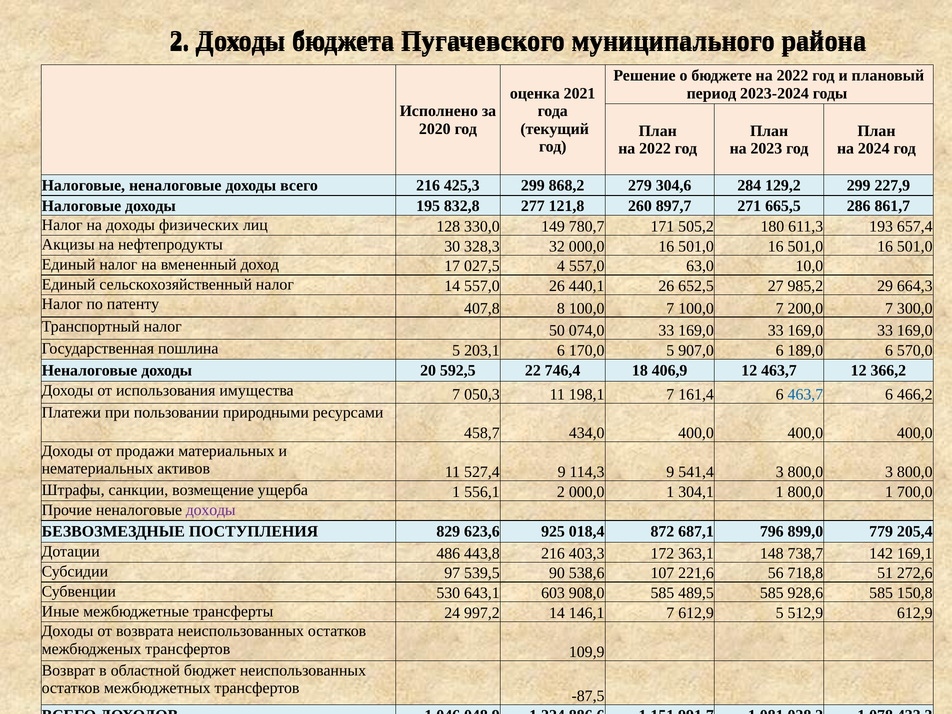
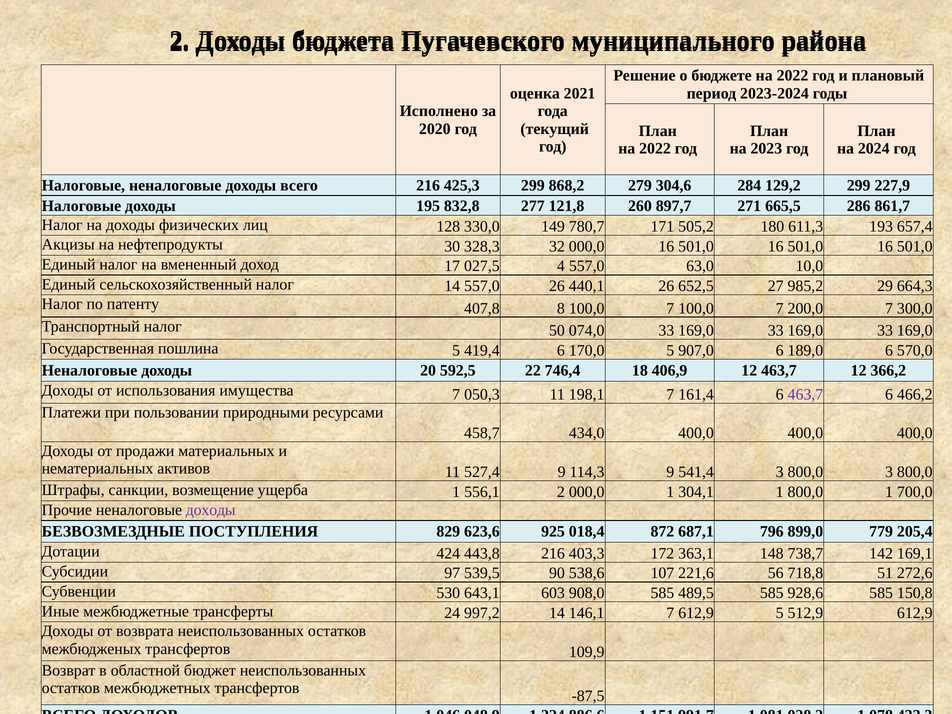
203,1: 203,1 -> 419,4
463,7 at (805, 395) colour: blue -> purple
486: 486 -> 424
